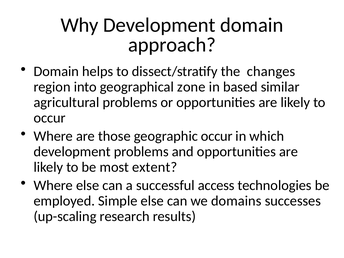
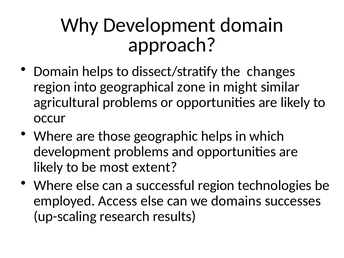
based: based -> might
geographic occur: occur -> helps
successful access: access -> region
Simple: Simple -> Access
